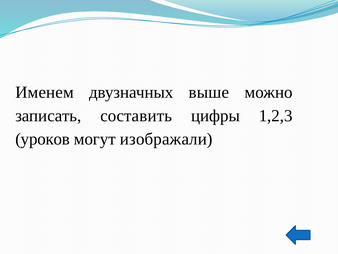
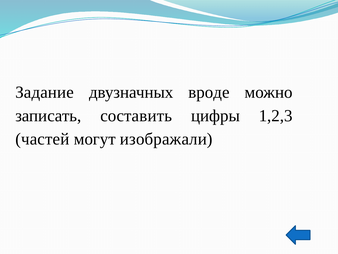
Именем: Именем -> Задание
выше: выше -> вроде
уроков: уроков -> частей
